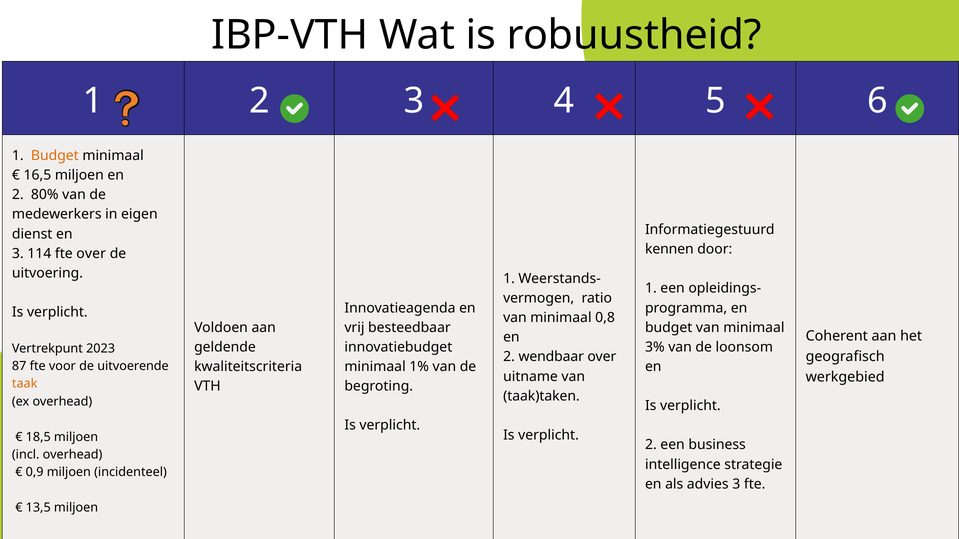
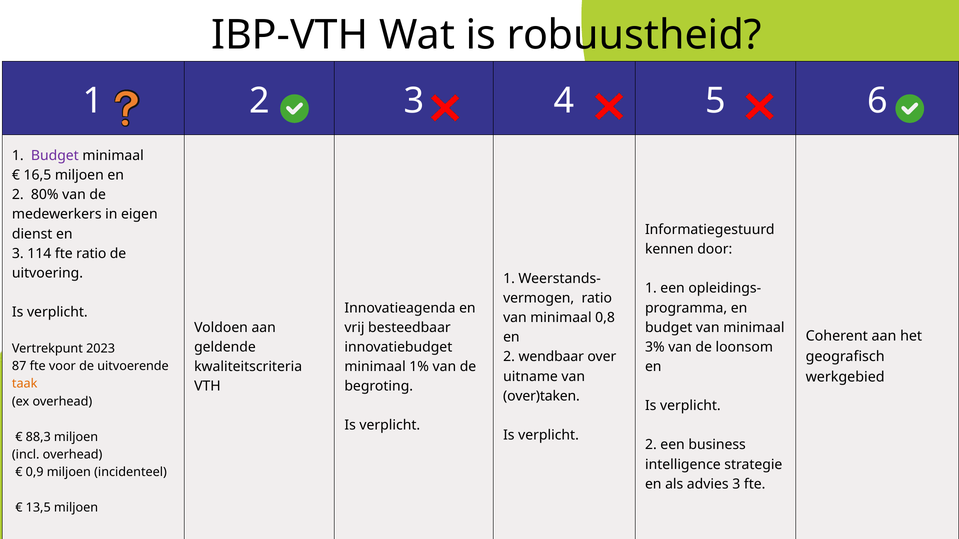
Budget at (55, 156) colour: orange -> purple
fte over: over -> ratio
taak)taken: taak)taken -> over)taken
18,5: 18,5 -> 88,3
